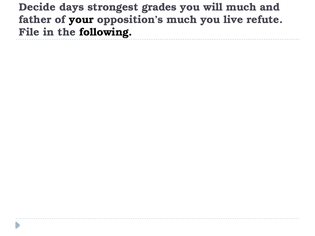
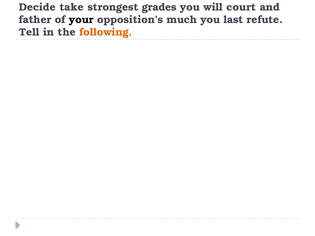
days: days -> take
will much: much -> court
live: live -> last
File: File -> Tell
following colour: black -> orange
